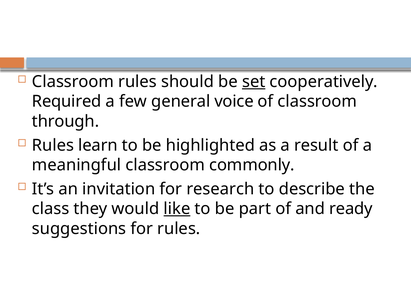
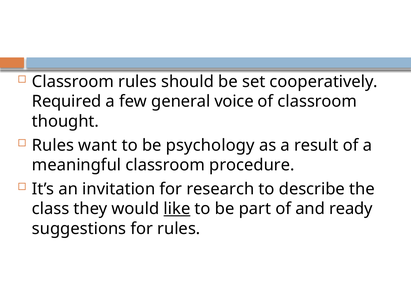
set underline: present -> none
through: through -> thought
learn: learn -> want
highlighted: highlighted -> psychology
commonly: commonly -> procedure
